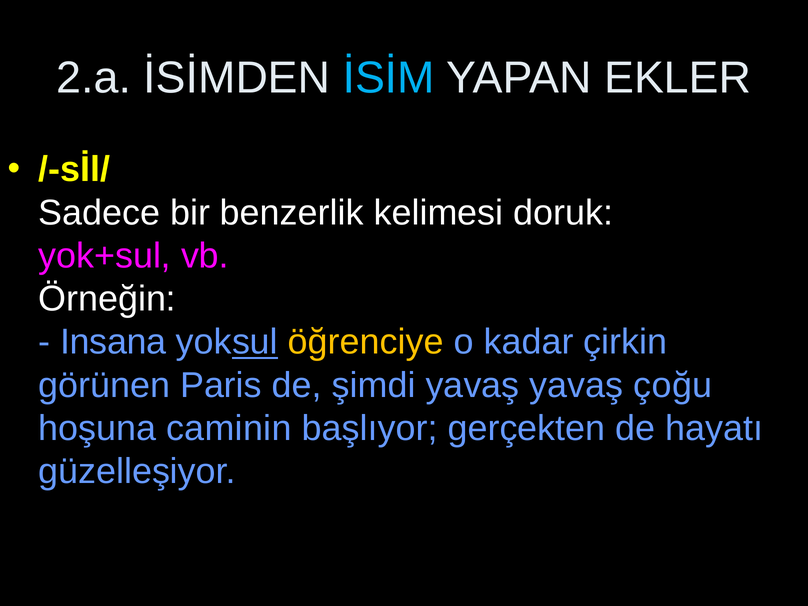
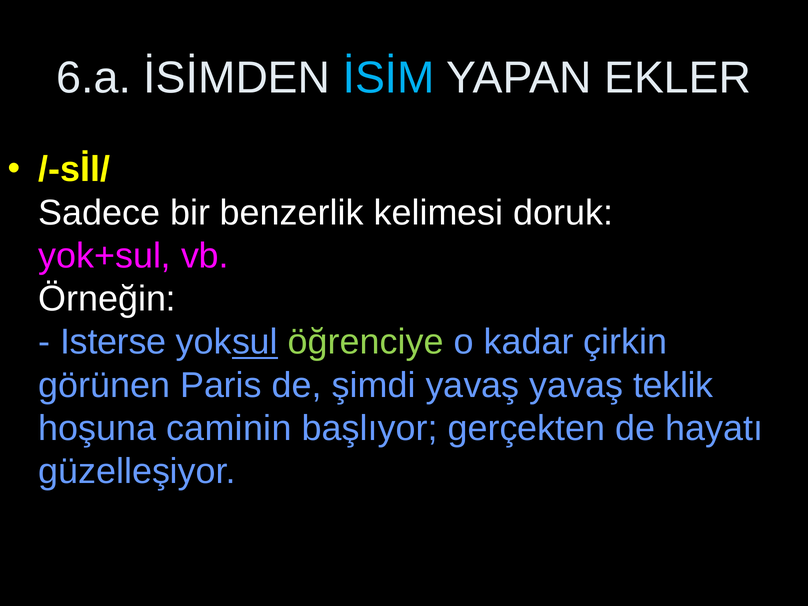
2.a: 2.a -> 6.a
Insana: Insana -> Isterse
öğrenciye colour: yellow -> light green
çoğu: çoğu -> teklik
